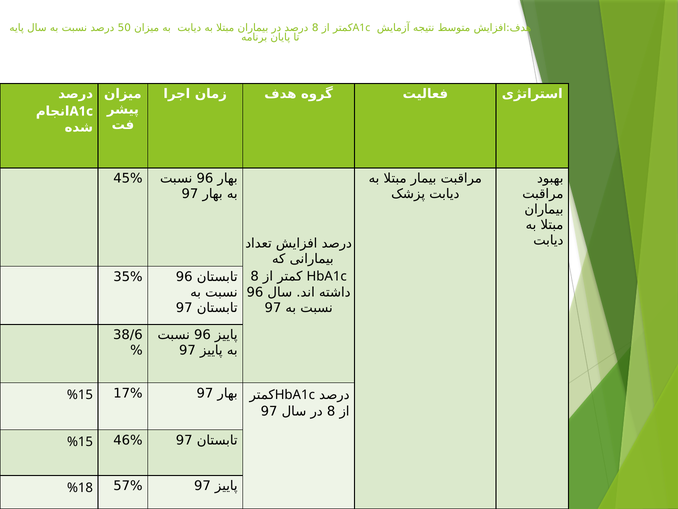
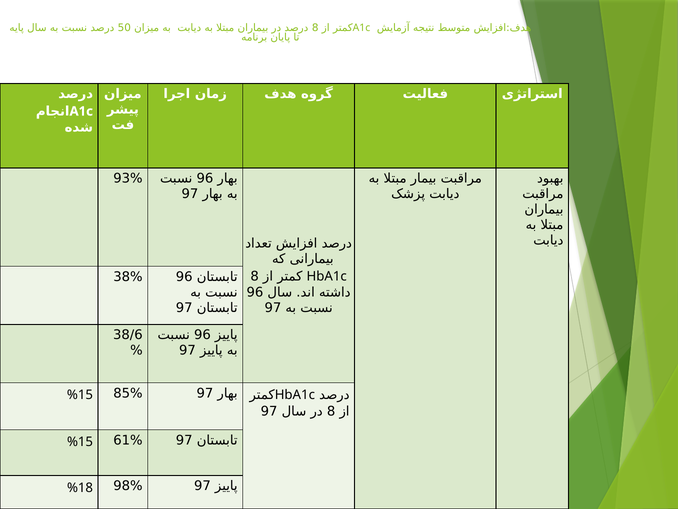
45%: 45% -> 93%
35%: 35% -> 38%
17%: 17% -> 85%
46%: 46% -> 61%
57%: 57% -> 98%
